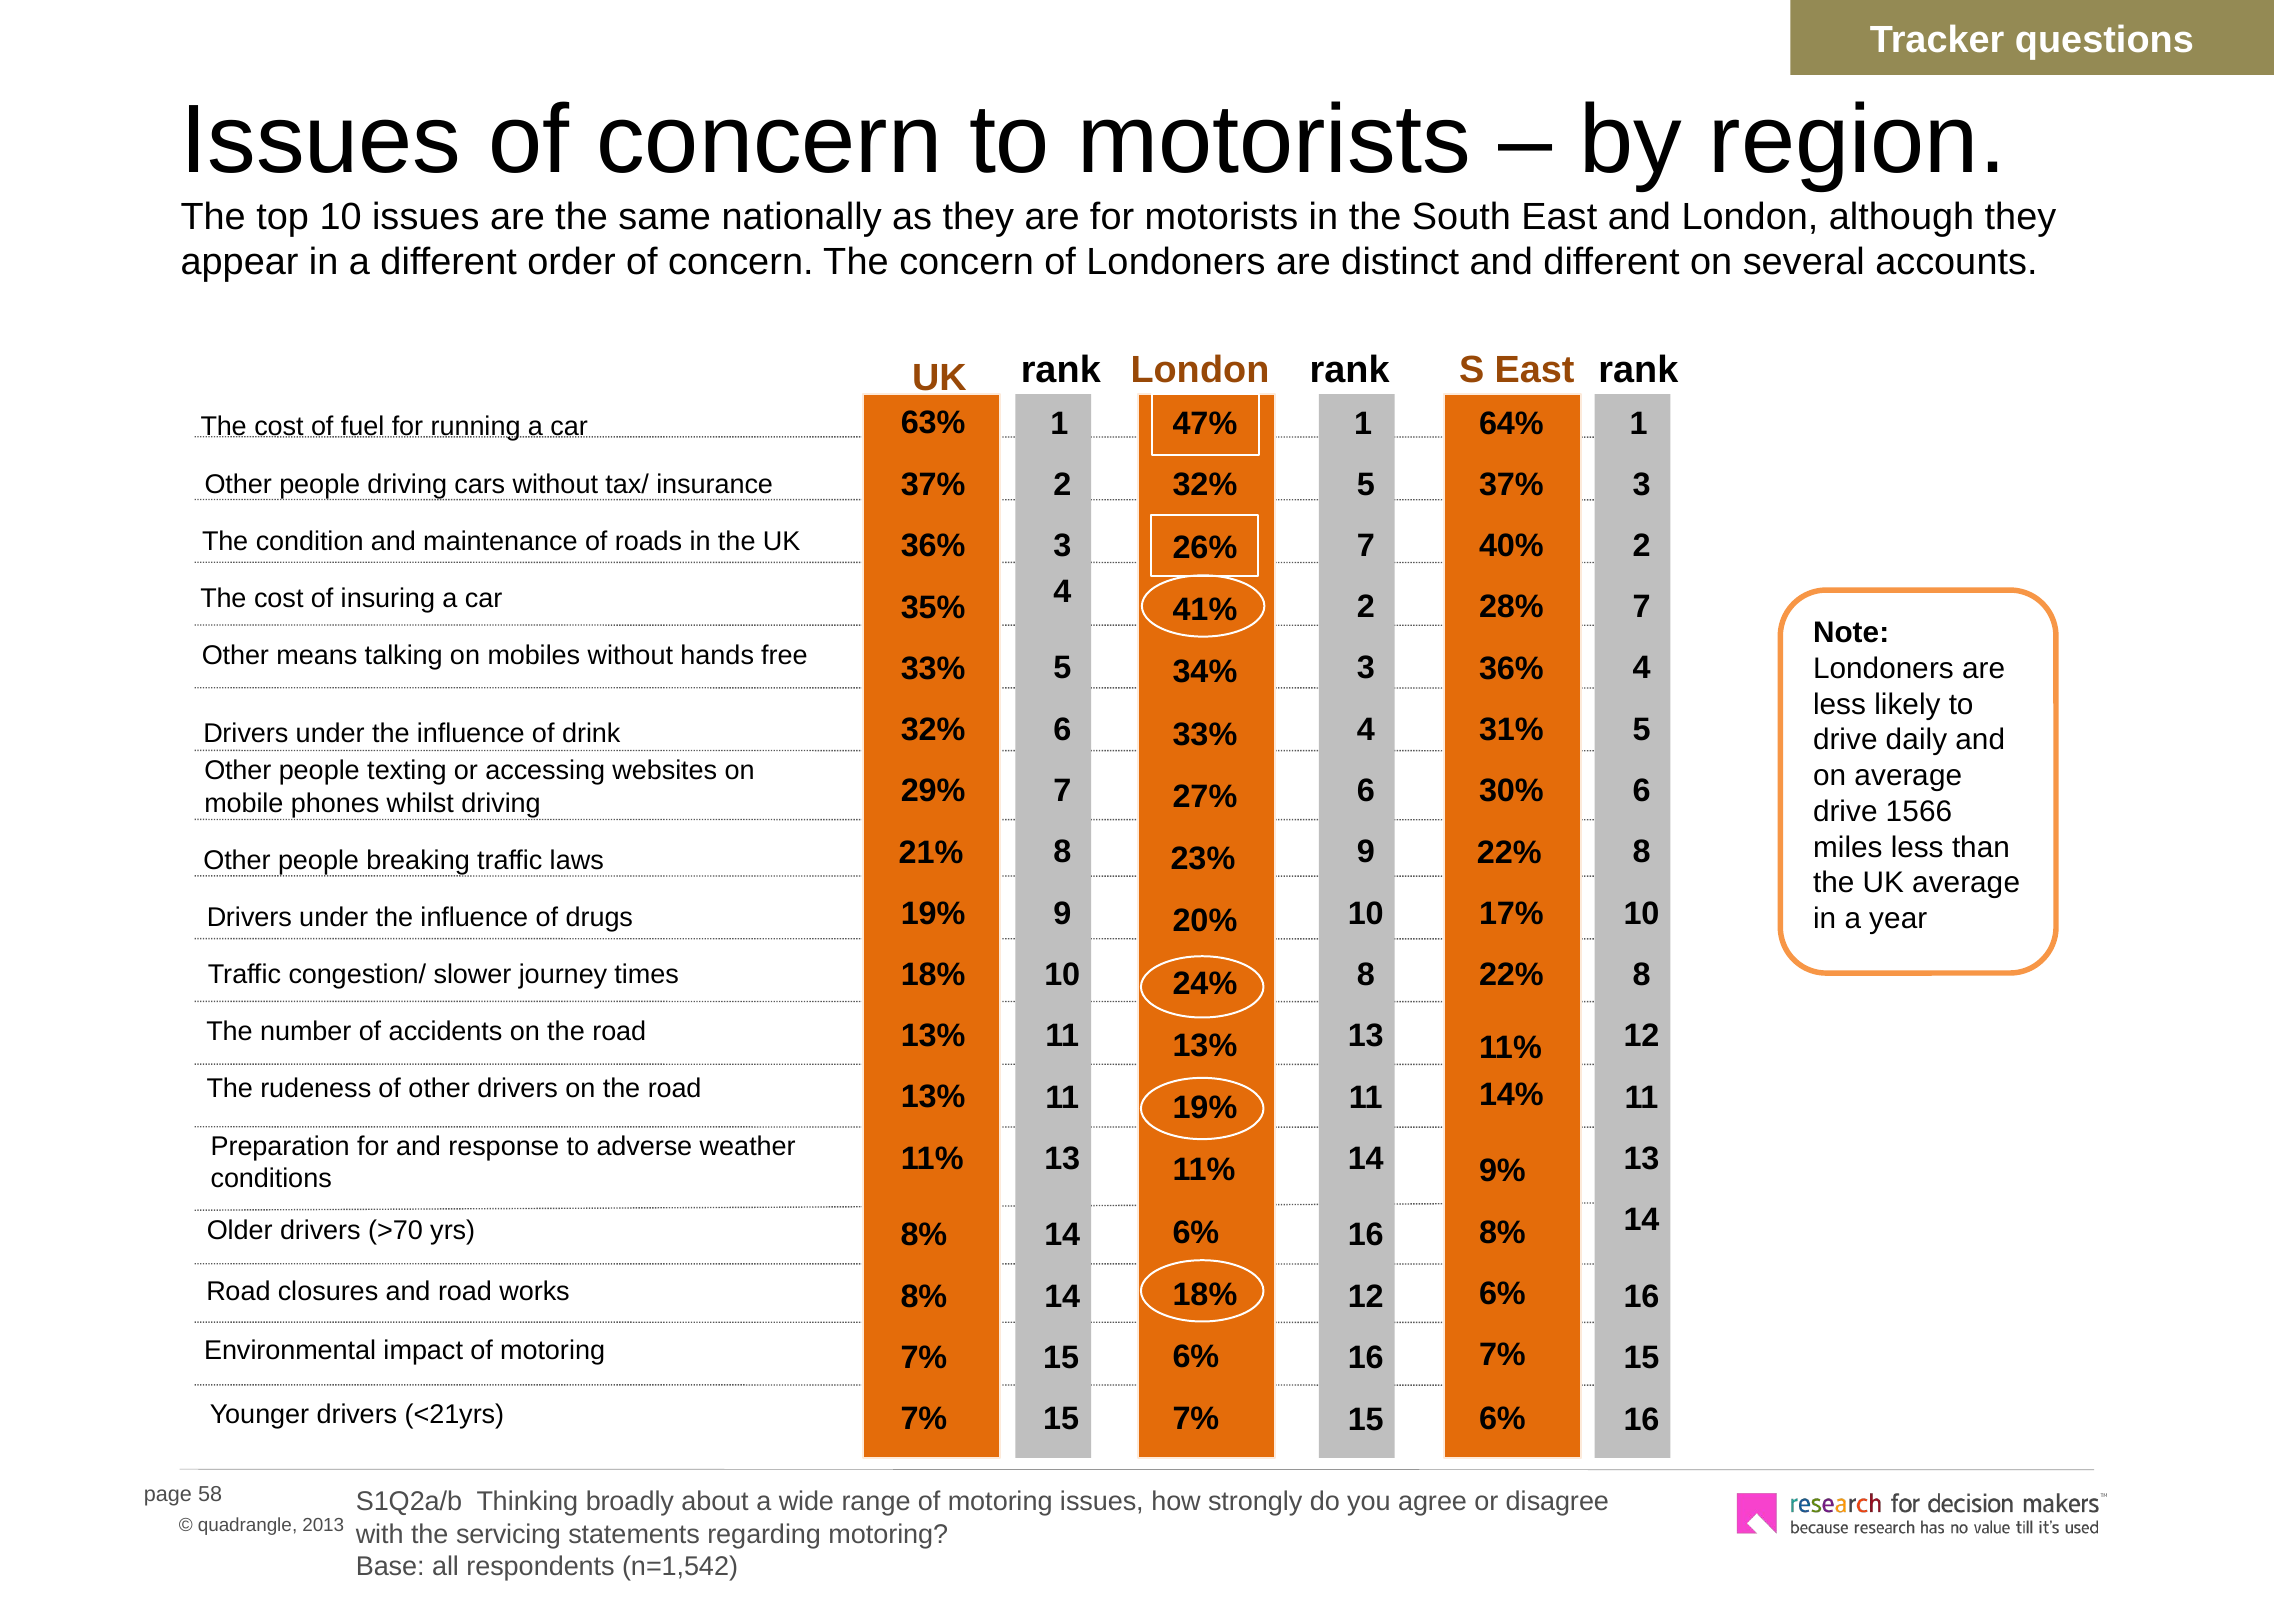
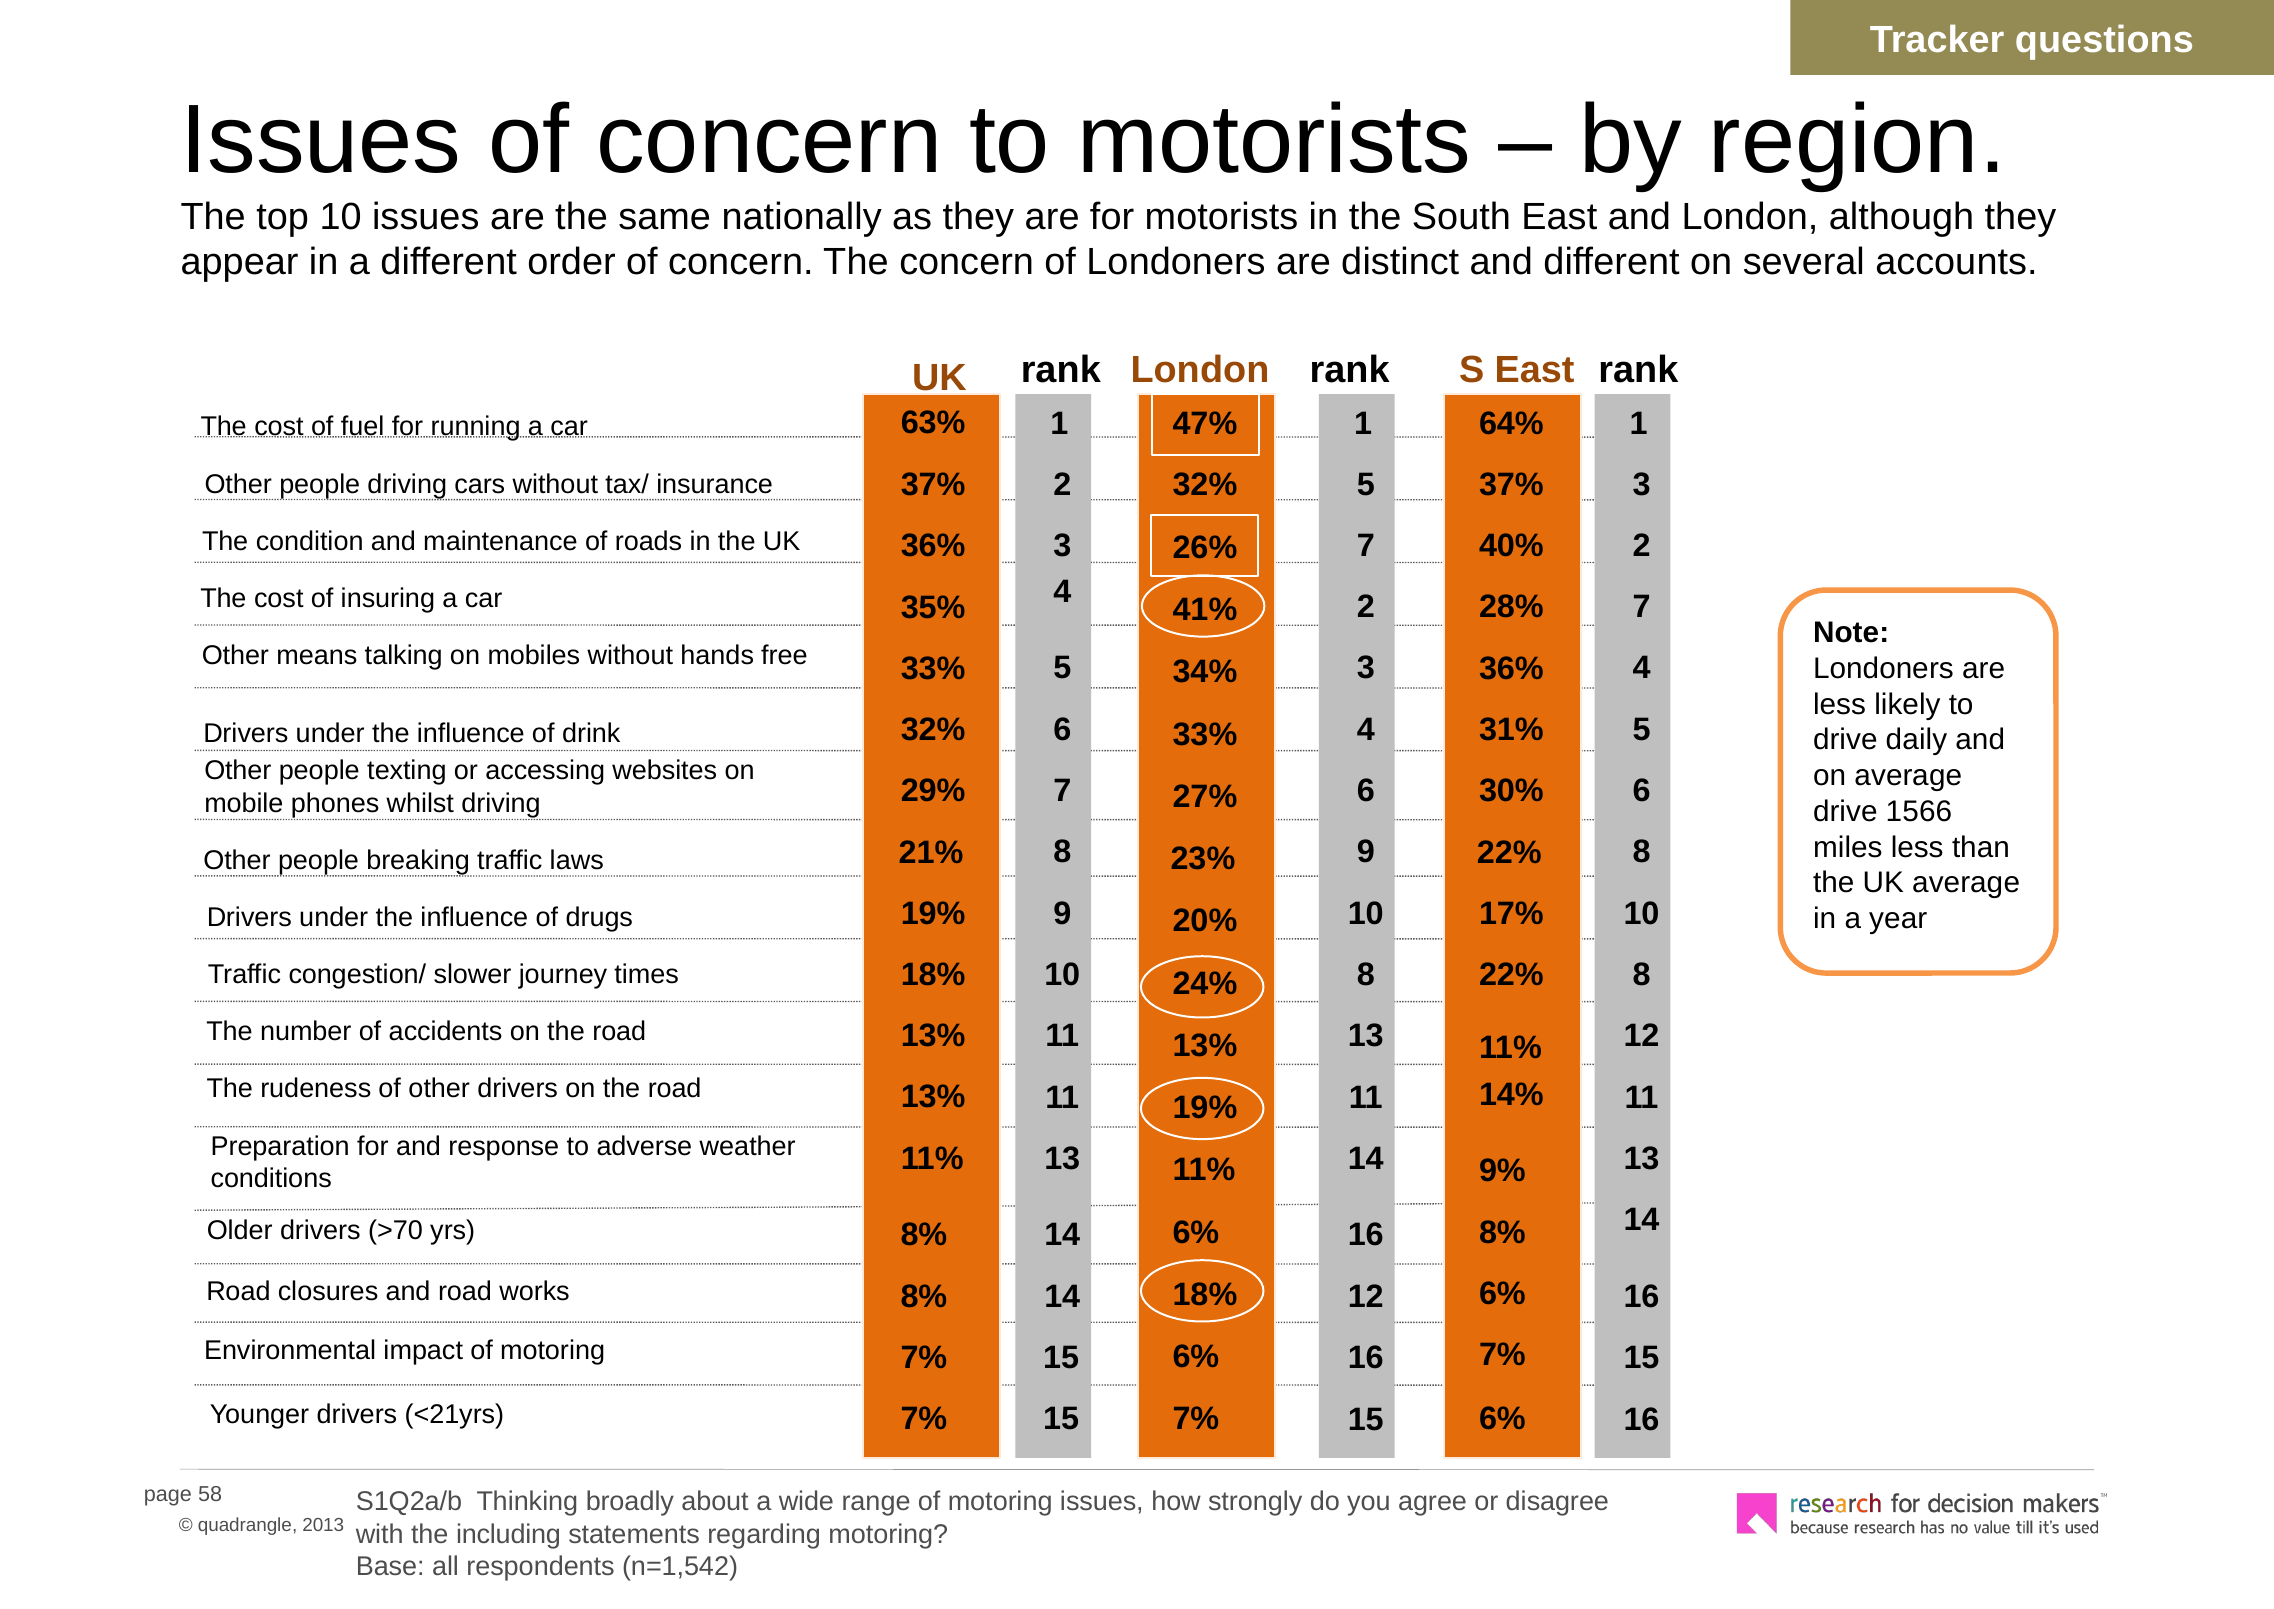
servicing: servicing -> including
